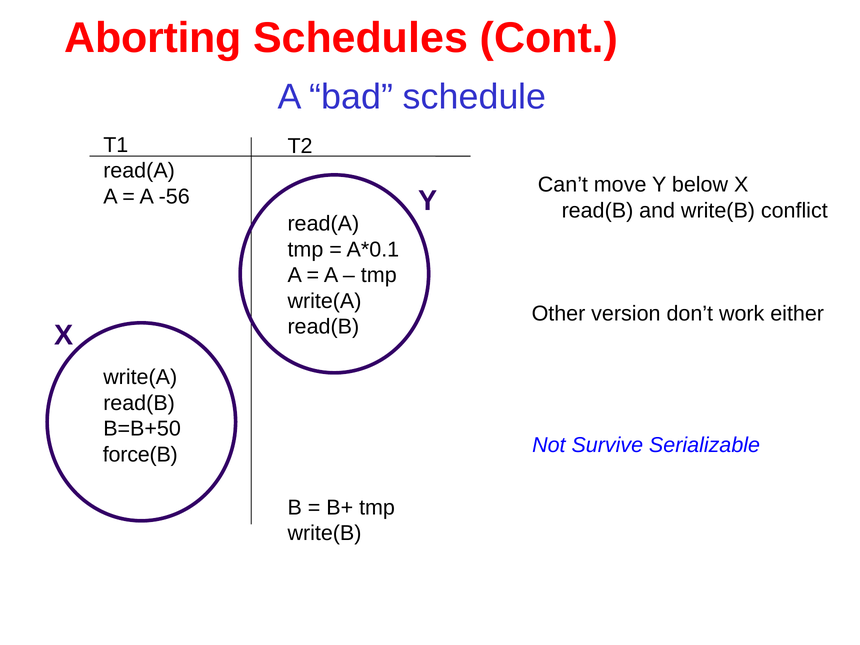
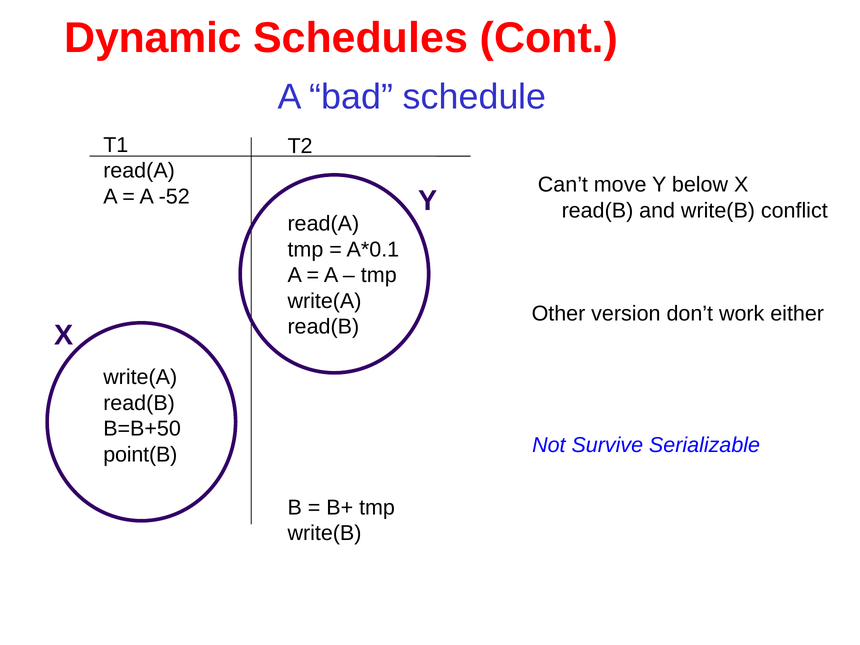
Aborting: Aborting -> Dynamic
-56: -56 -> -52
force(B: force(B -> point(B
